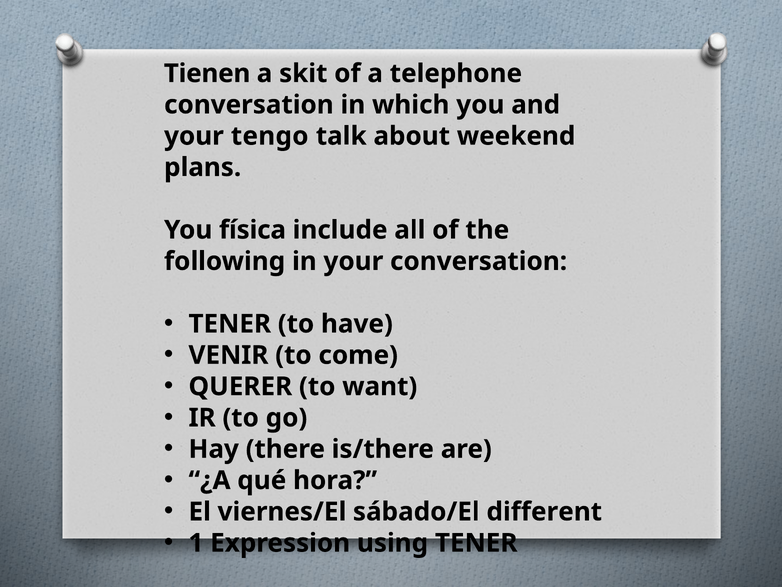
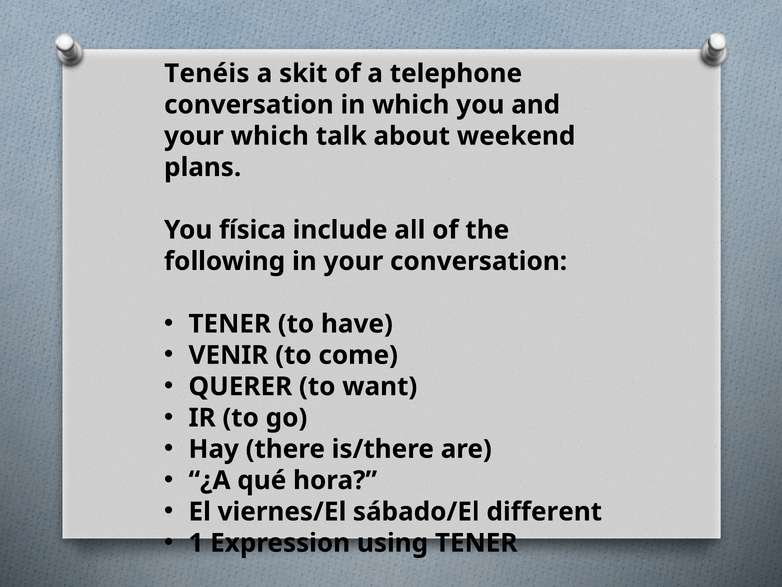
Tienen: Tienen -> Tenéis
your tengo: tengo -> which
